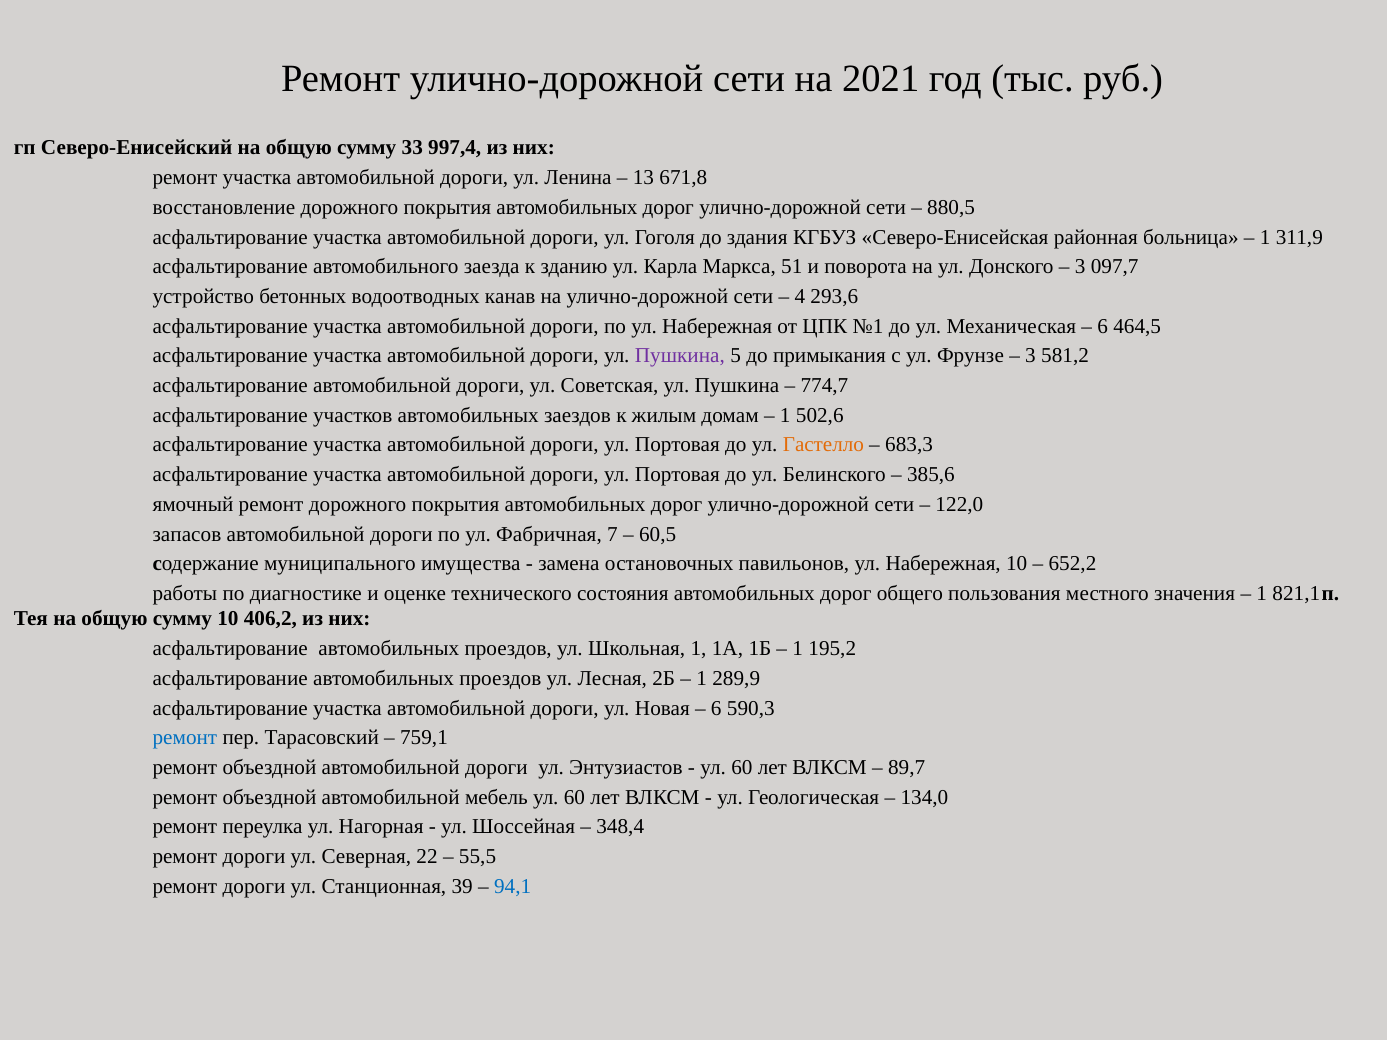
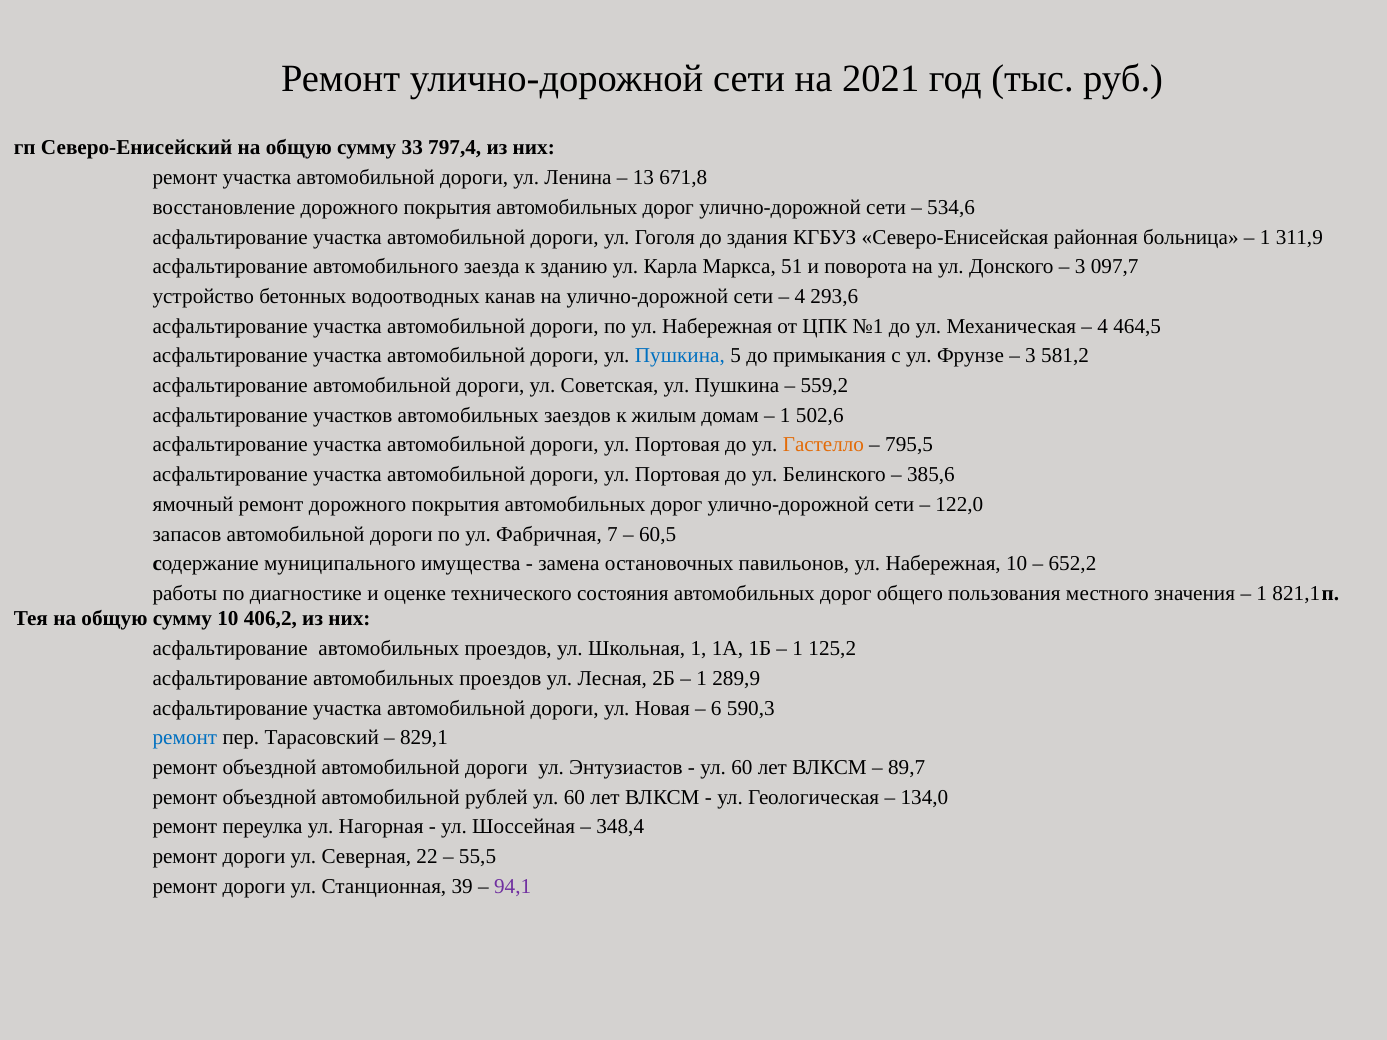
997,4: 997,4 -> 797,4
880,5: 880,5 -> 534,6
6 at (1103, 326): 6 -> 4
Пушкина at (680, 356) colour: purple -> blue
774,7: 774,7 -> 559,2
683,3: 683,3 -> 795,5
195,2: 195,2 -> 125,2
759,1: 759,1 -> 829,1
мебель: мебель -> рублей
94,1 colour: blue -> purple
